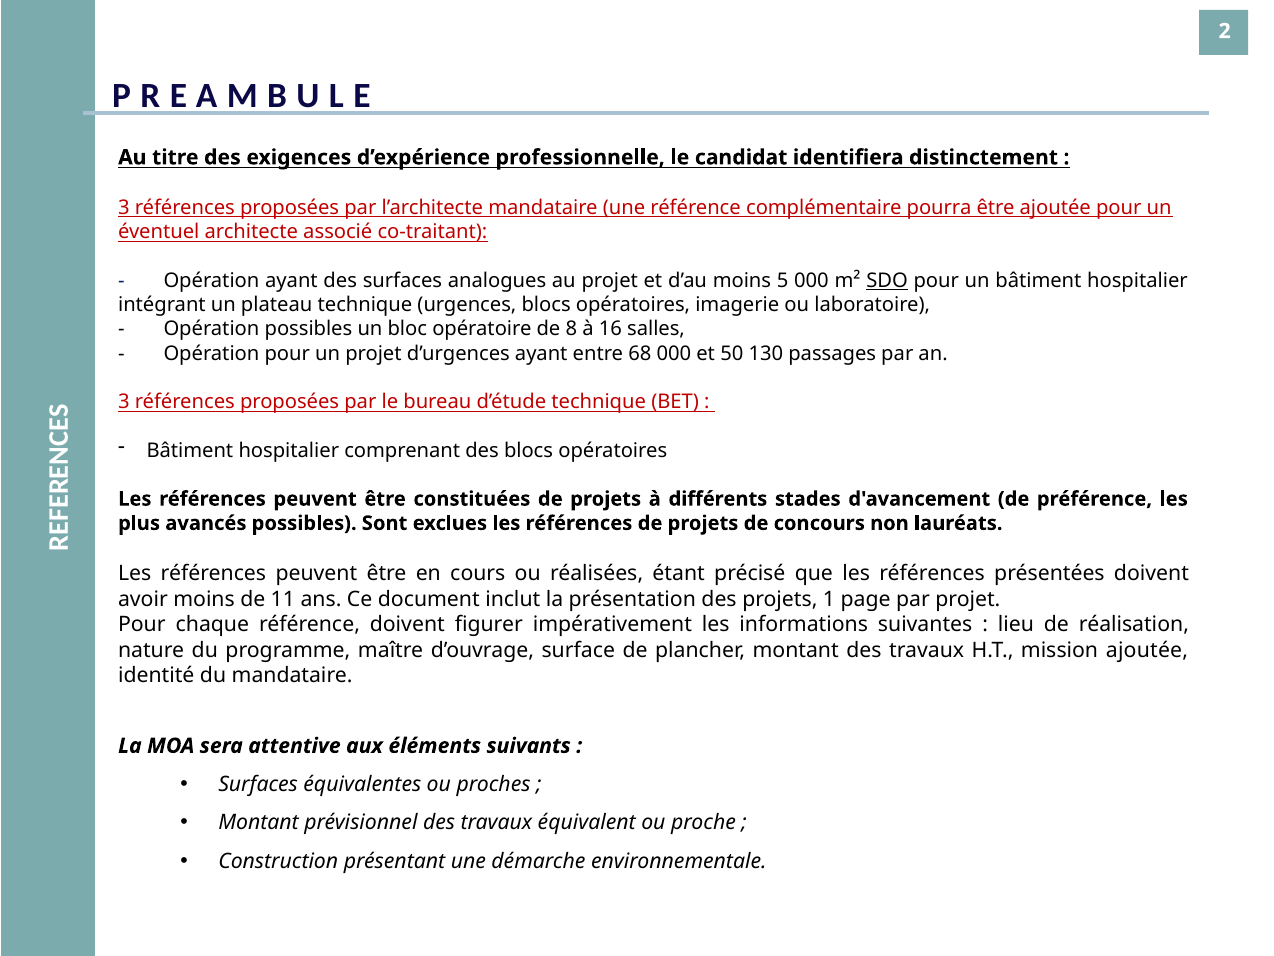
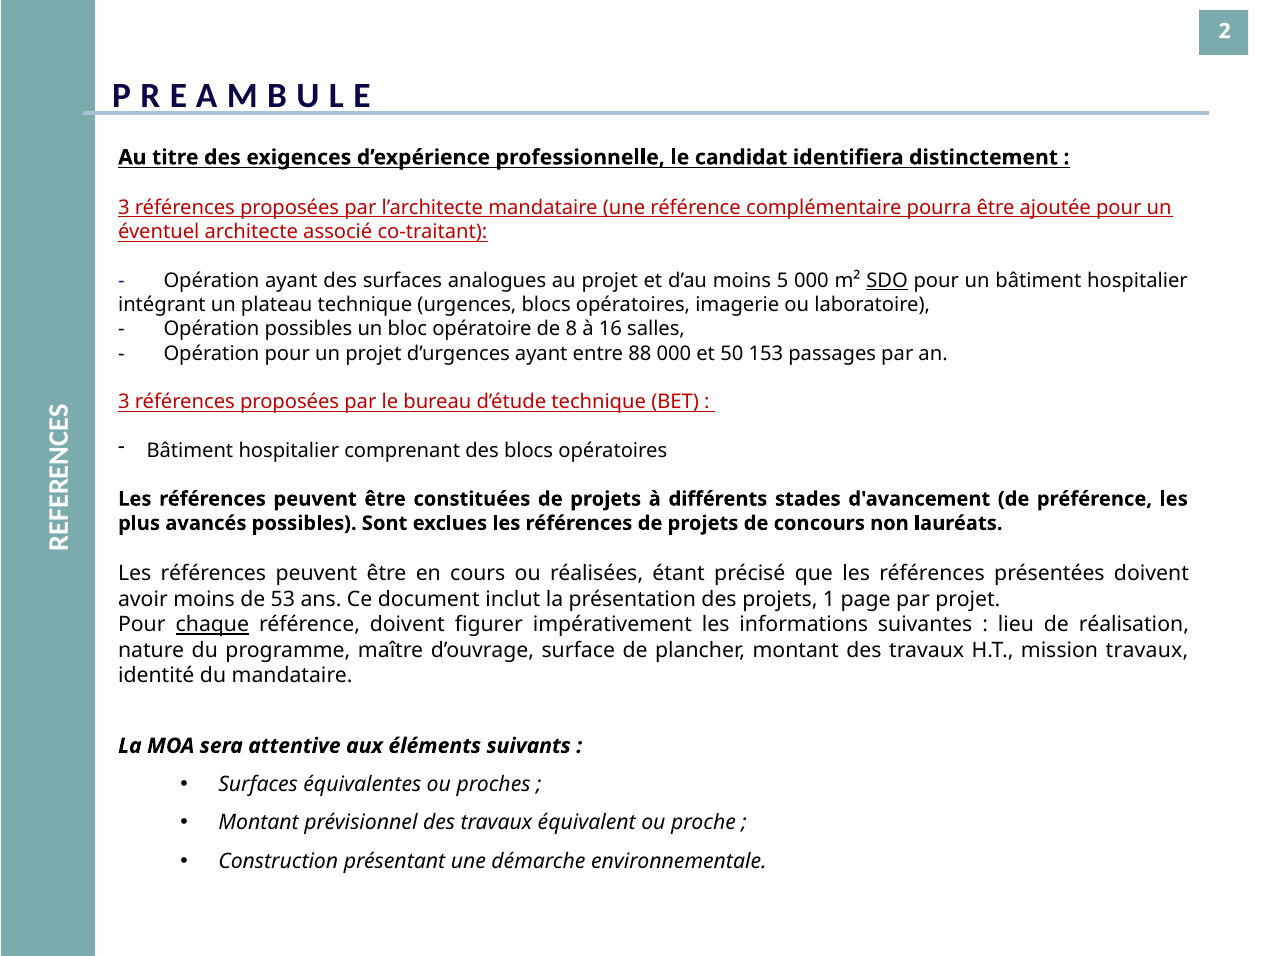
68: 68 -> 88
130: 130 -> 153
11: 11 -> 53
chaque underline: none -> present
mission ajoutée: ajoutée -> travaux
